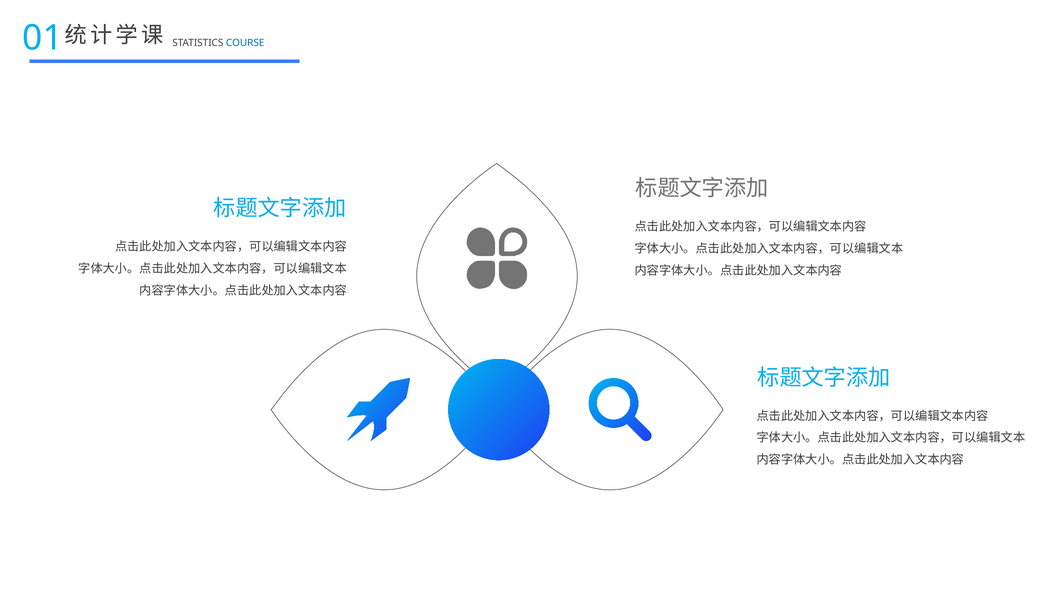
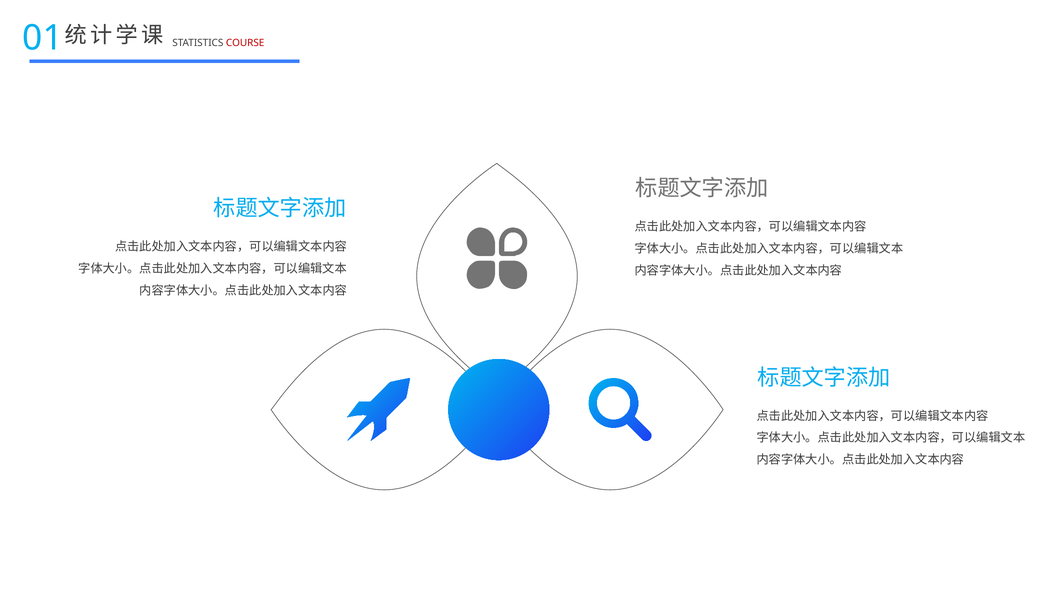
COURSE colour: blue -> red
